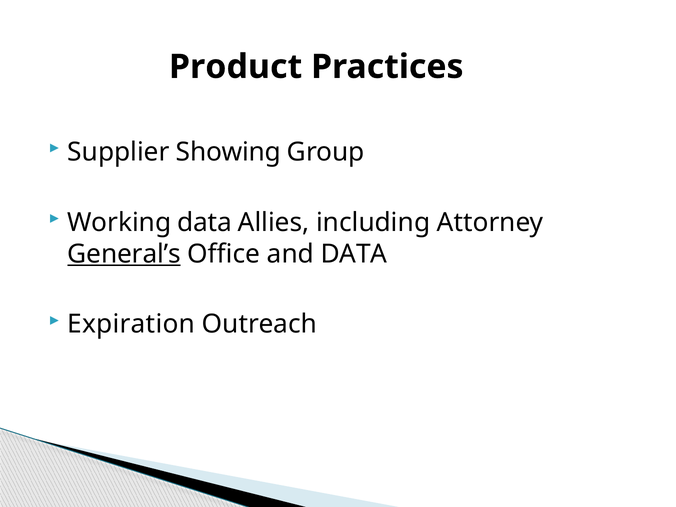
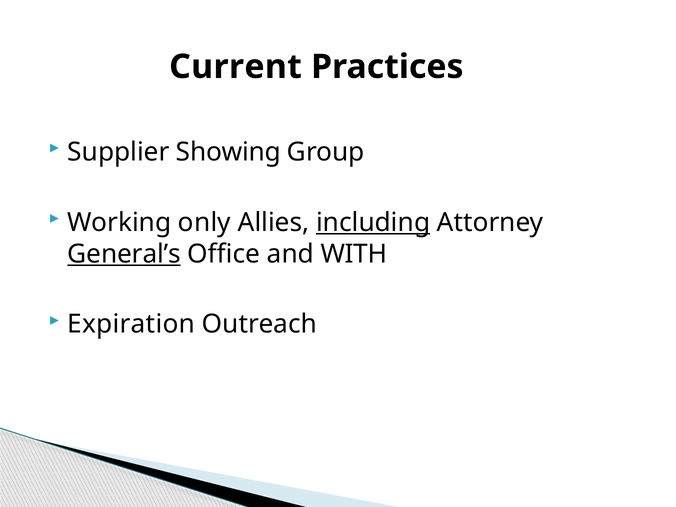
Product: Product -> Current
Working data: data -> only
including underline: none -> present
and DATA: DATA -> WITH
